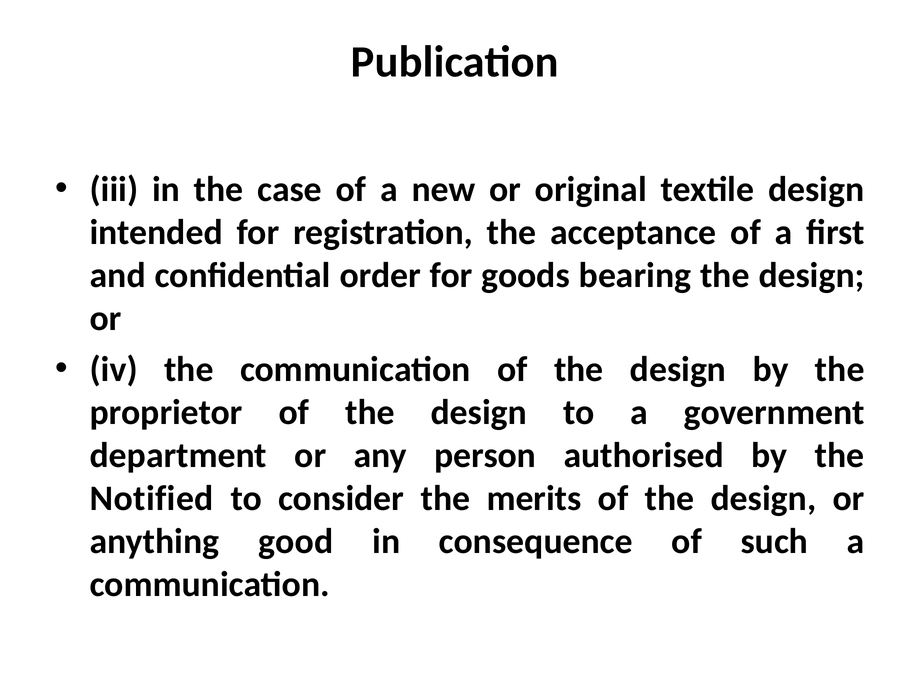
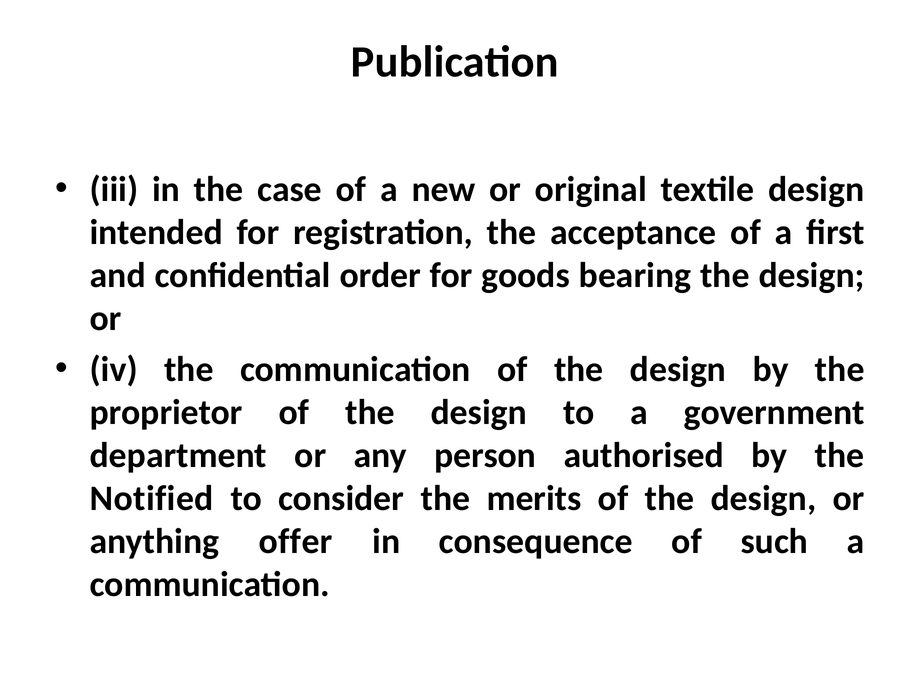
good: good -> offer
